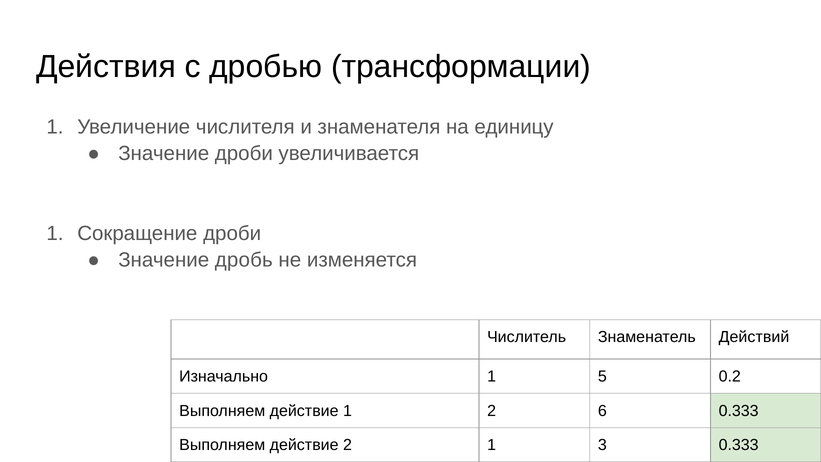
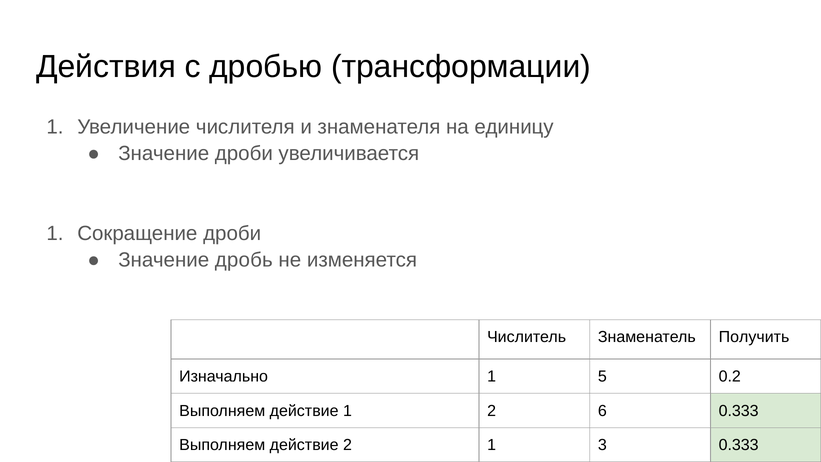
Действий: Действий -> Получить
